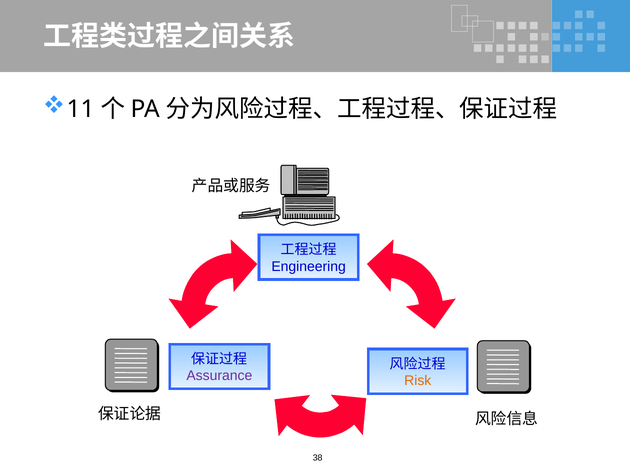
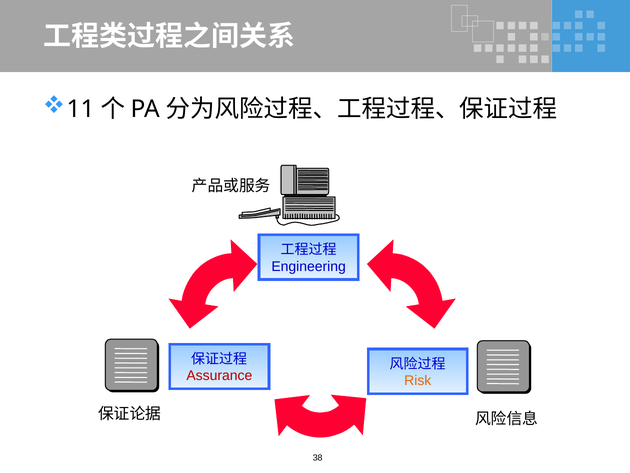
Assurance colour: purple -> red
